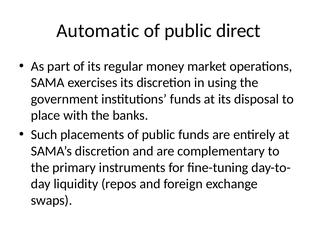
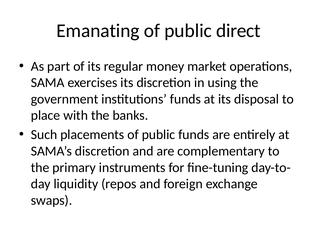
Automatic: Automatic -> Emanating
